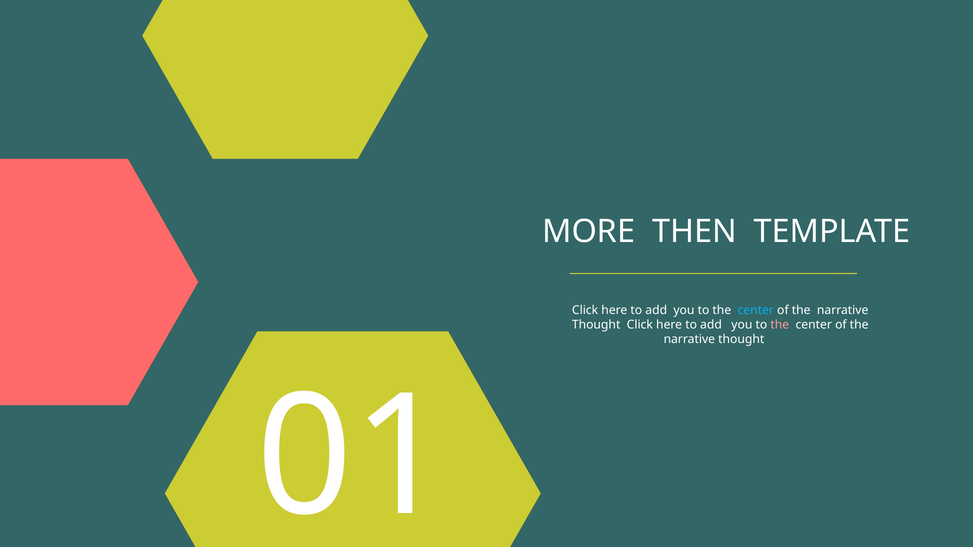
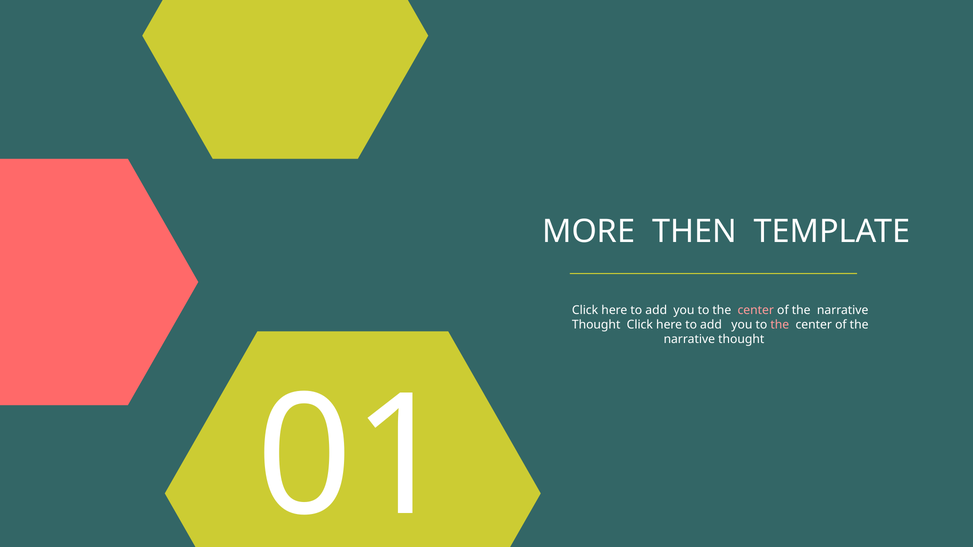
center at (756, 310) colour: light blue -> pink
